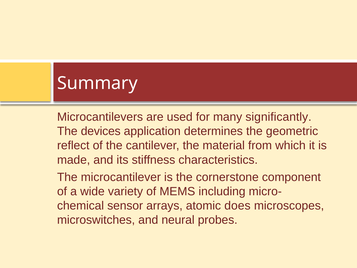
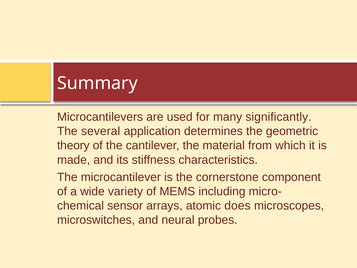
devices: devices -> several
reflect: reflect -> theory
